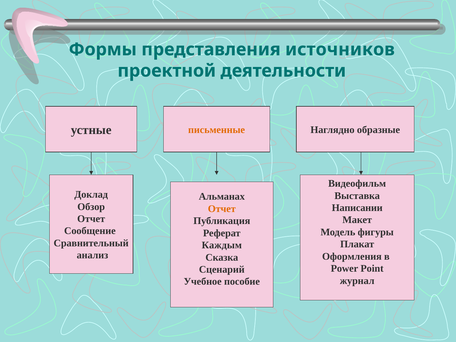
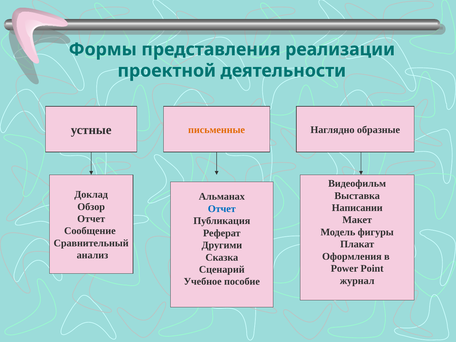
источников: источников -> реализации
Отчет at (222, 209) colour: orange -> blue
Каждым: Каждым -> Другими
